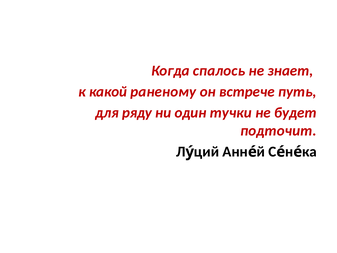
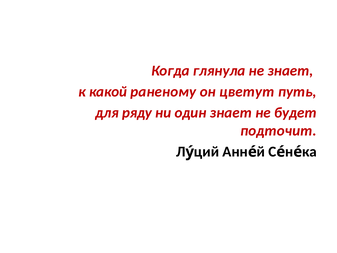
спалось: спалось -> глянула
встрече: встрече -> цветут
один тучки: тучки -> знает
